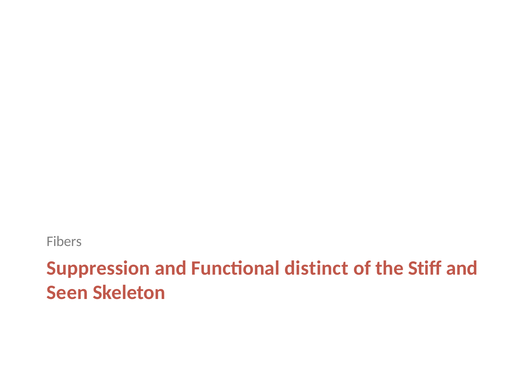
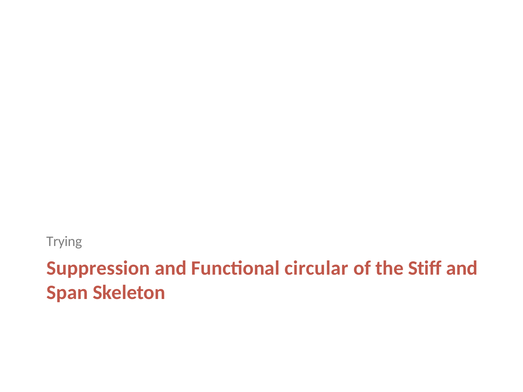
Fibers: Fibers -> Trying
distinct: distinct -> circular
Seen: Seen -> Span
